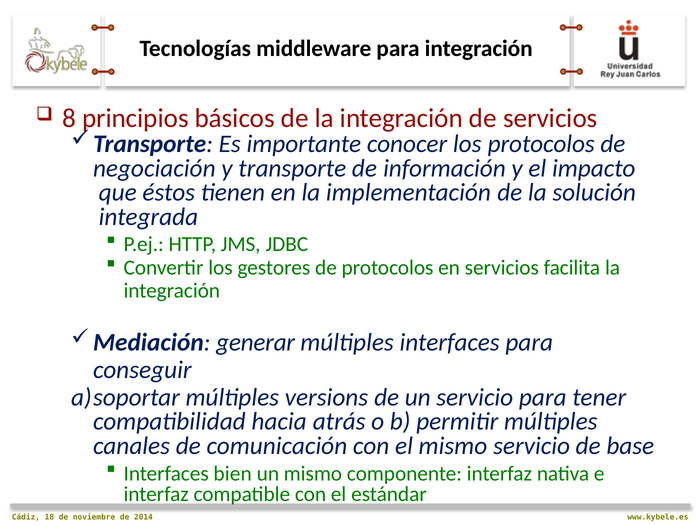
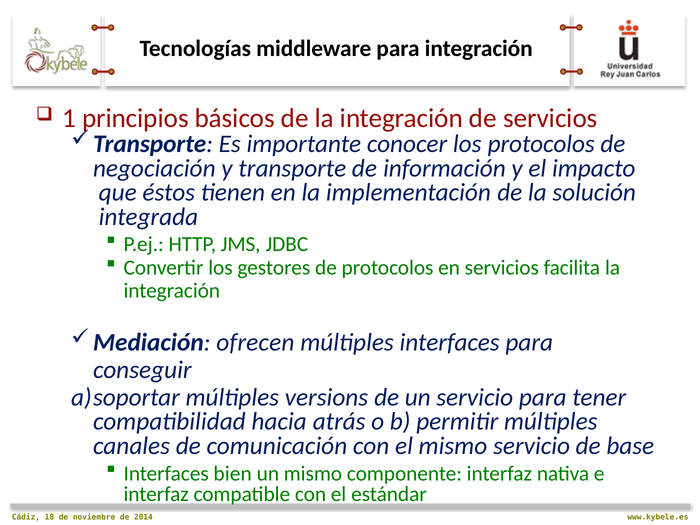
8: 8 -> 1
generar: generar -> ofrecen
